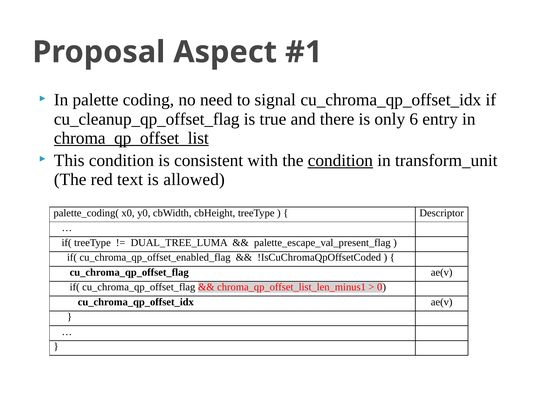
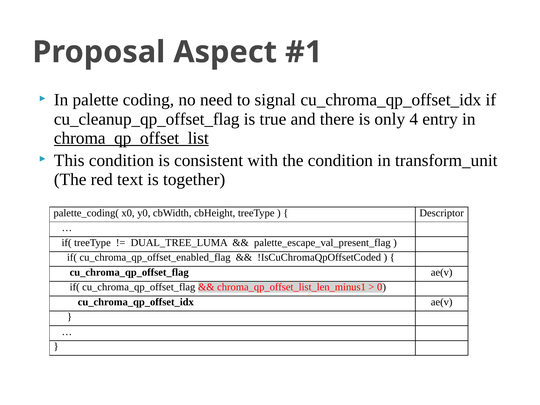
6: 6 -> 4
condition at (340, 160) underline: present -> none
allowed: allowed -> together
